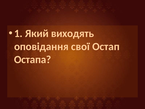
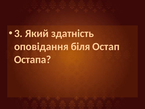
1: 1 -> 3
виходять: виходять -> здатність
свої: свої -> біля
